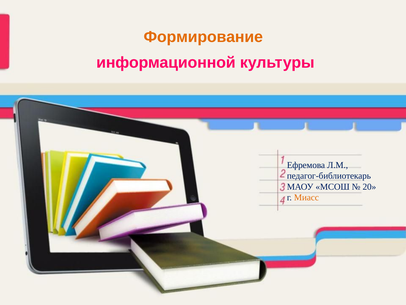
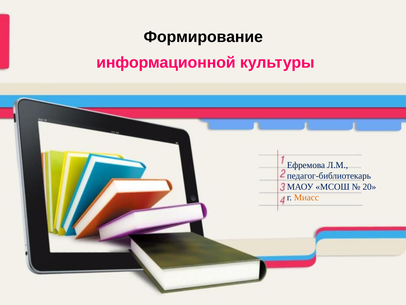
Формирование colour: orange -> black
